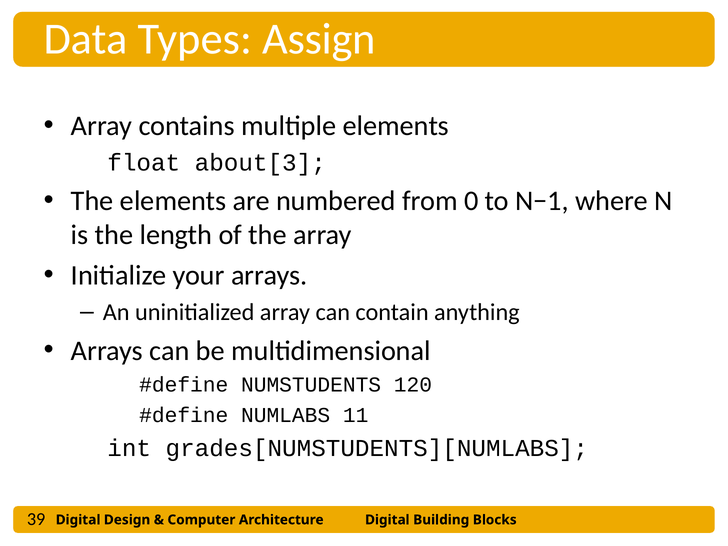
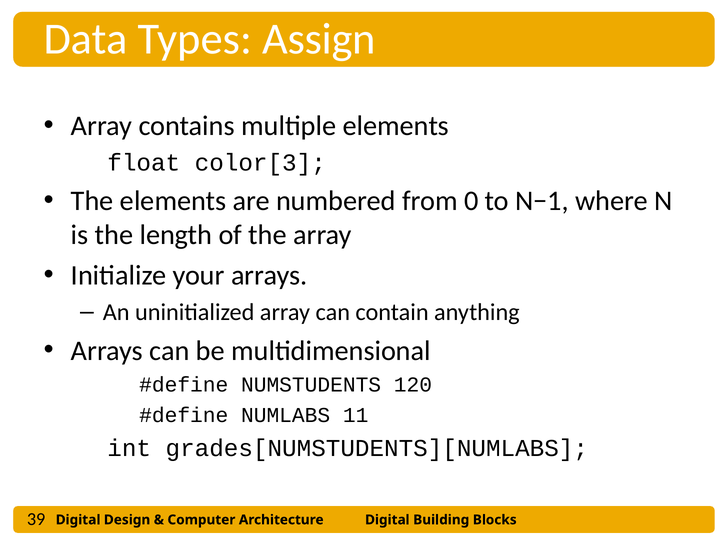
about[3: about[3 -> color[3
